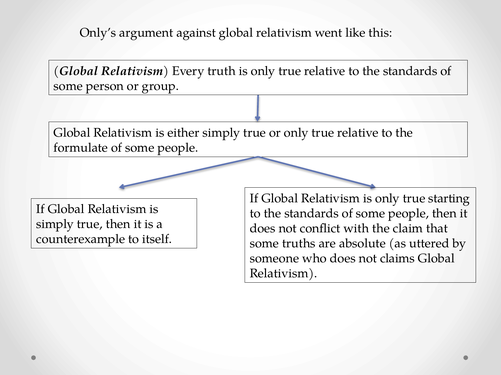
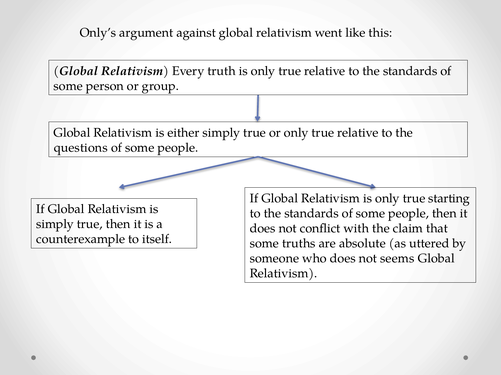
formulate: formulate -> questions
claims: claims -> seems
